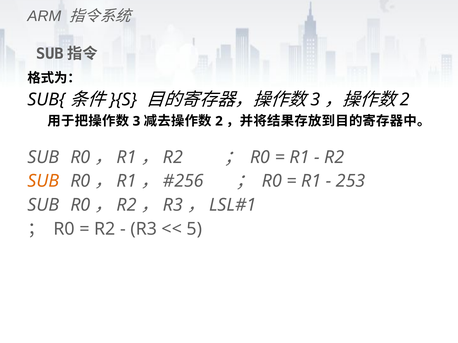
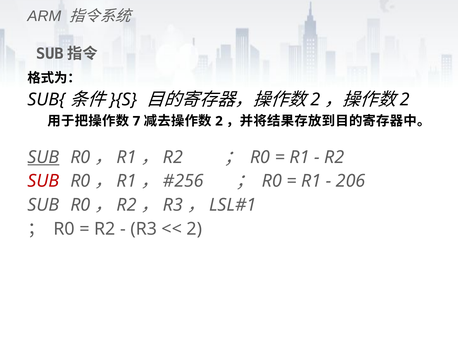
3 at (315, 100): 3 -> 2
3 at (136, 121): 3 -> 7
SUB at (43, 157) underline: none -> present
SUB at (43, 181) colour: orange -> red
253: 253 -> 206
5 at (194, 229): 5 -> 2
